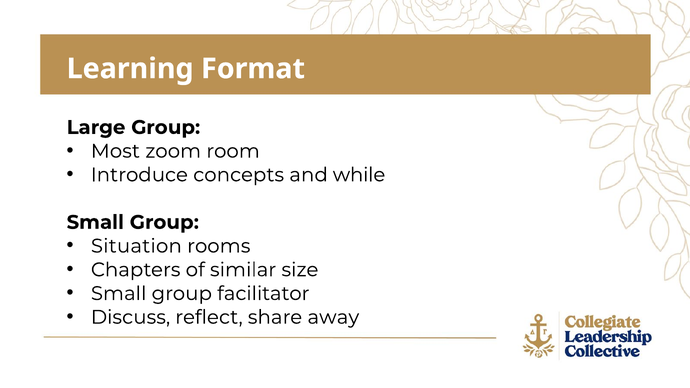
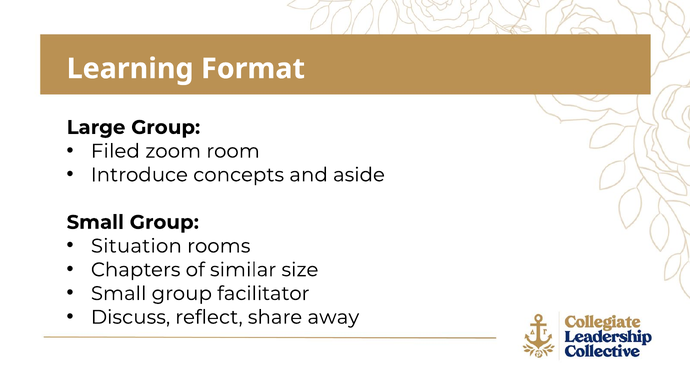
Most: Most -> Filed
while: while -> aside
